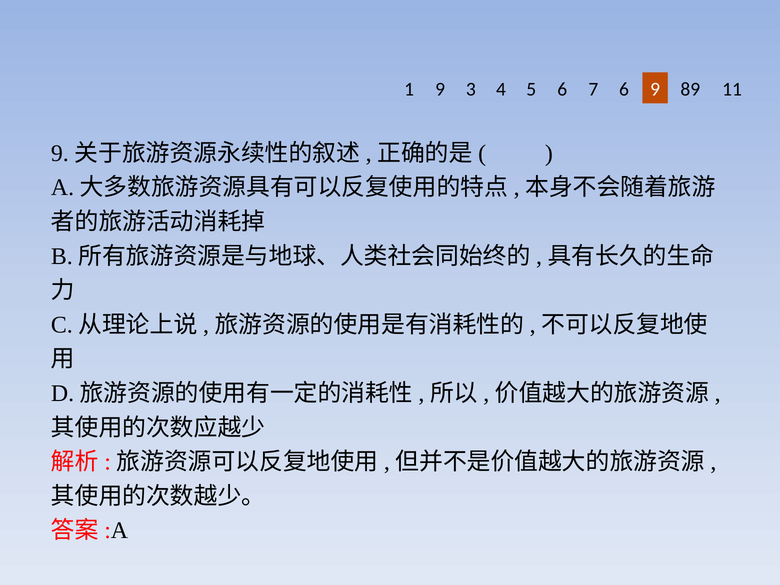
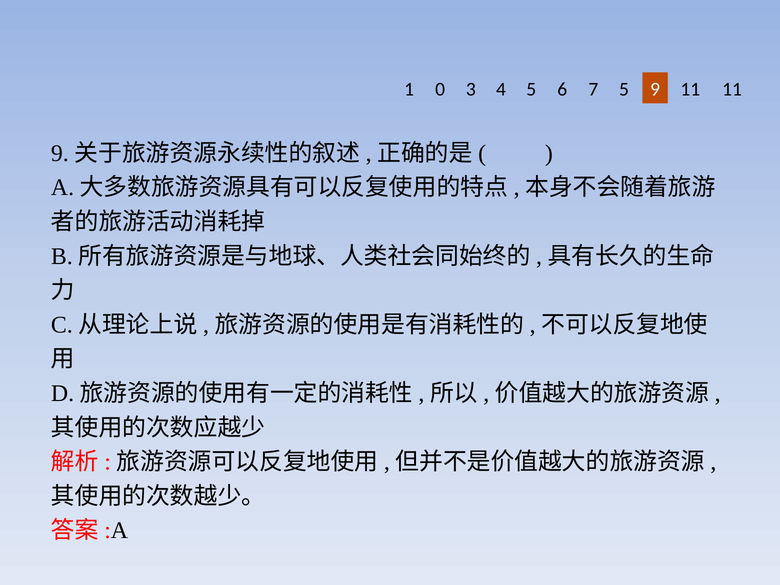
1 9: 9 -> 0
7 6: 6 -> 5
9 89: 89 -> 11
